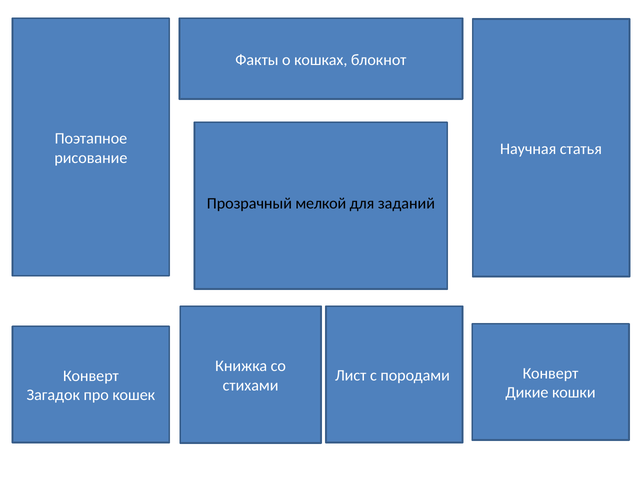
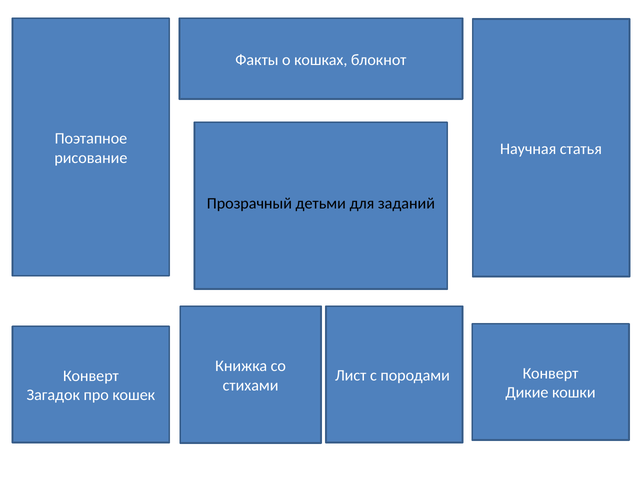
мелкой: мелкой -> детьми
